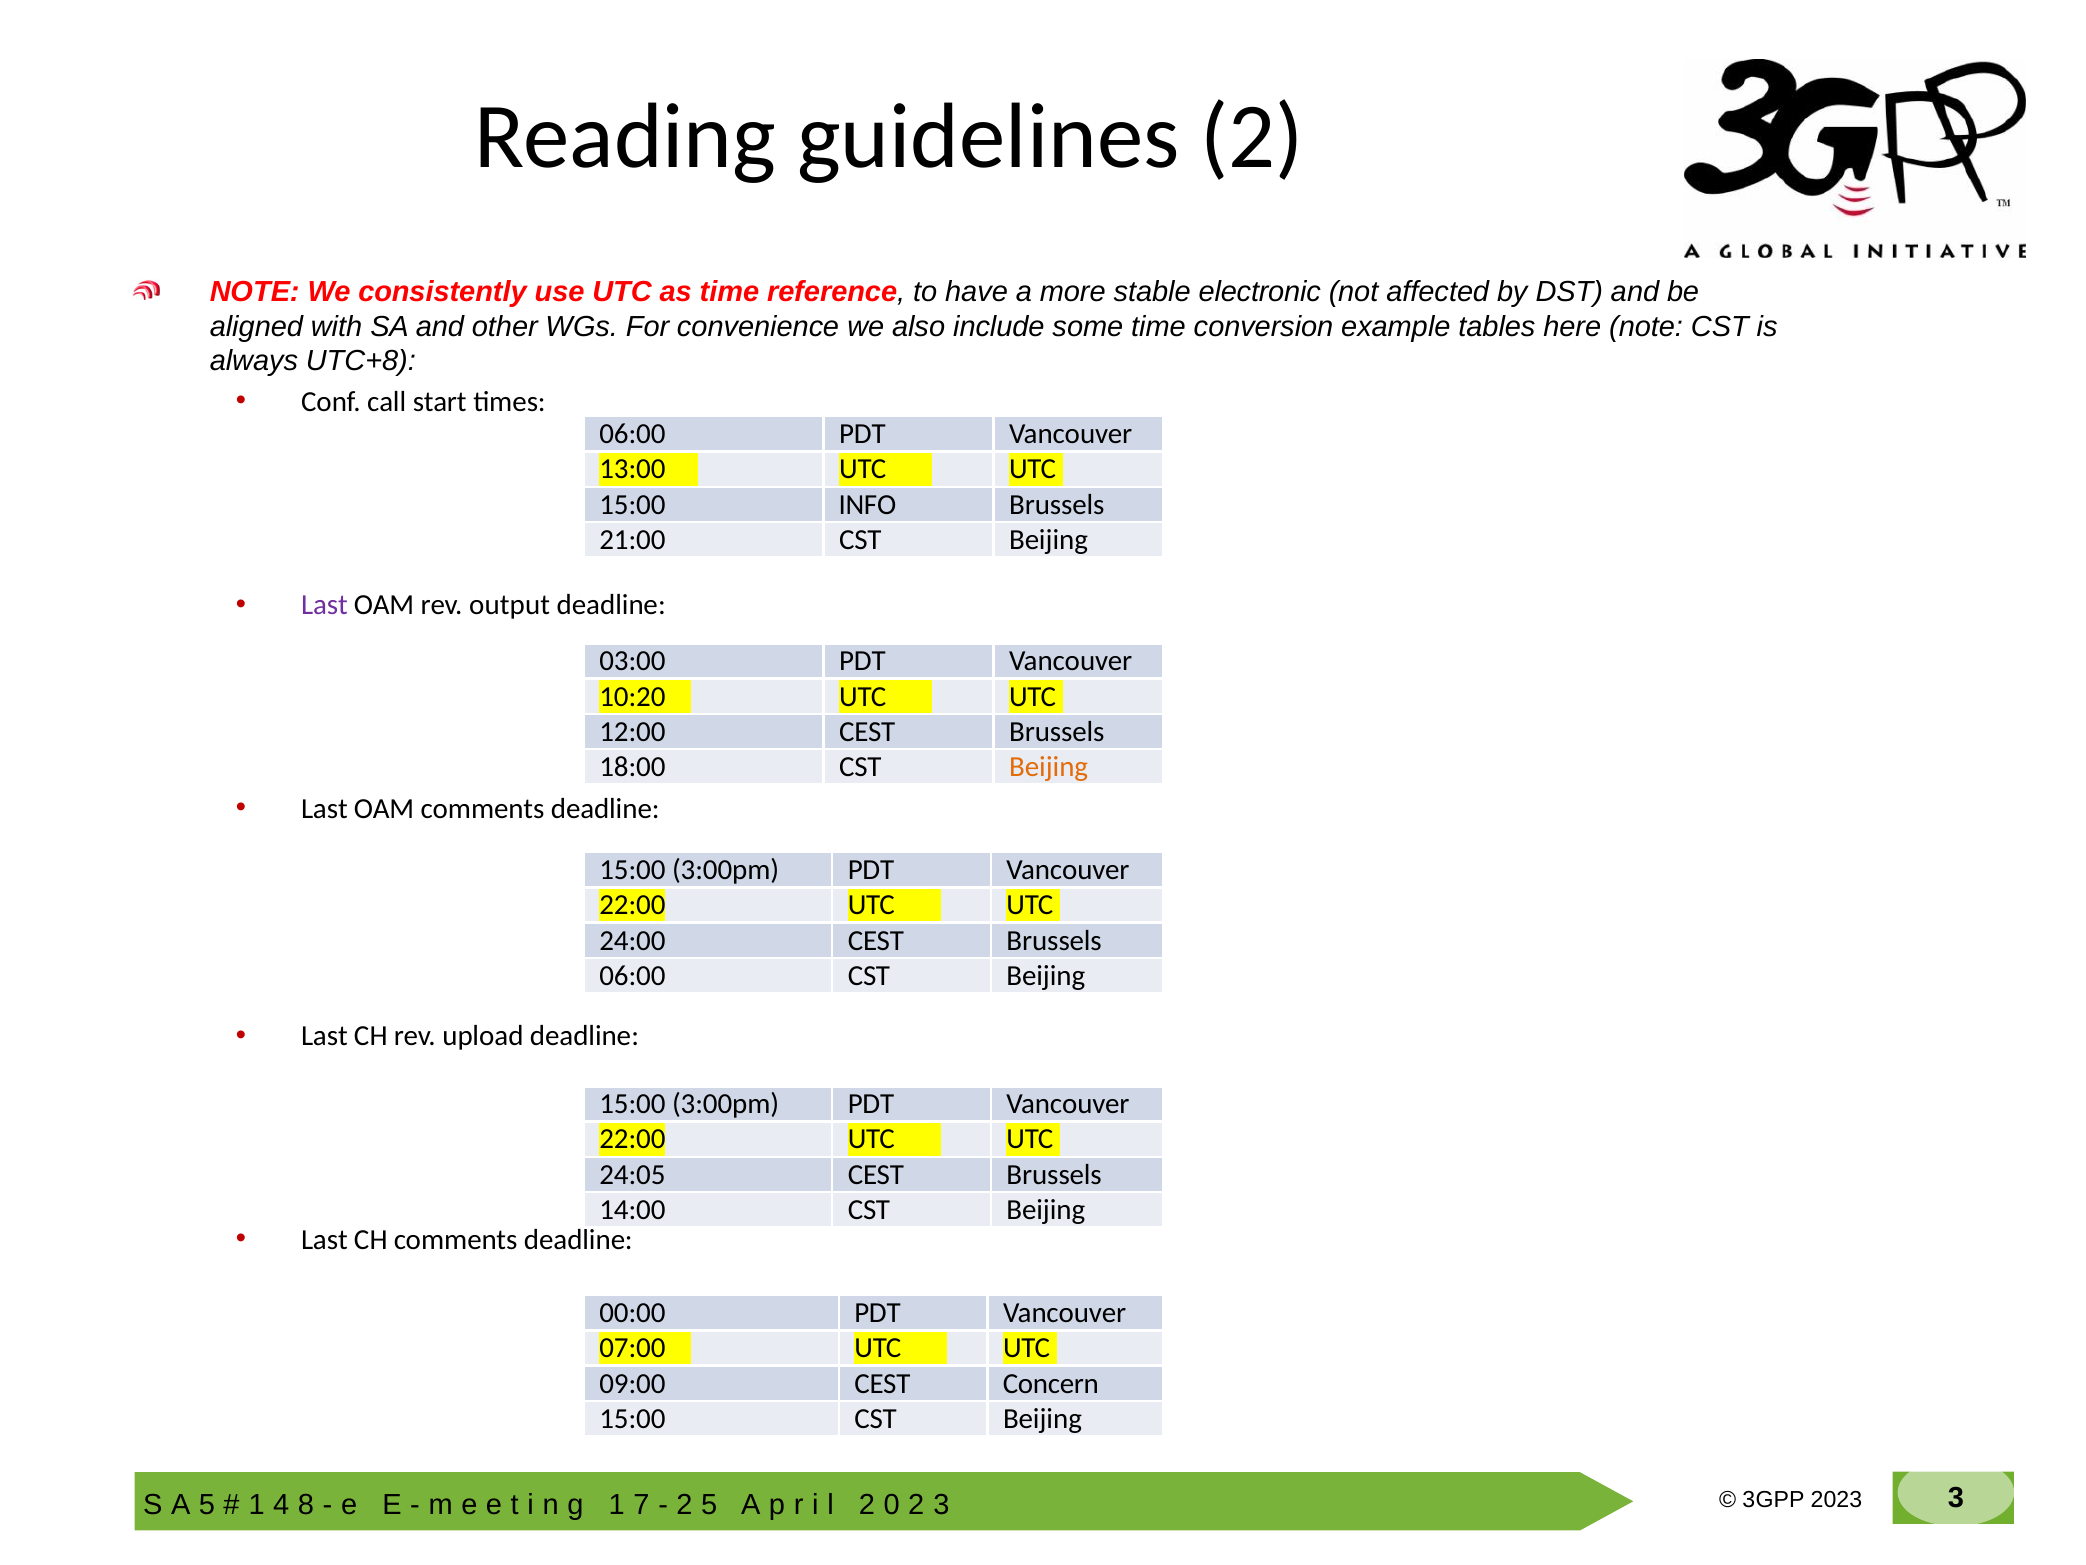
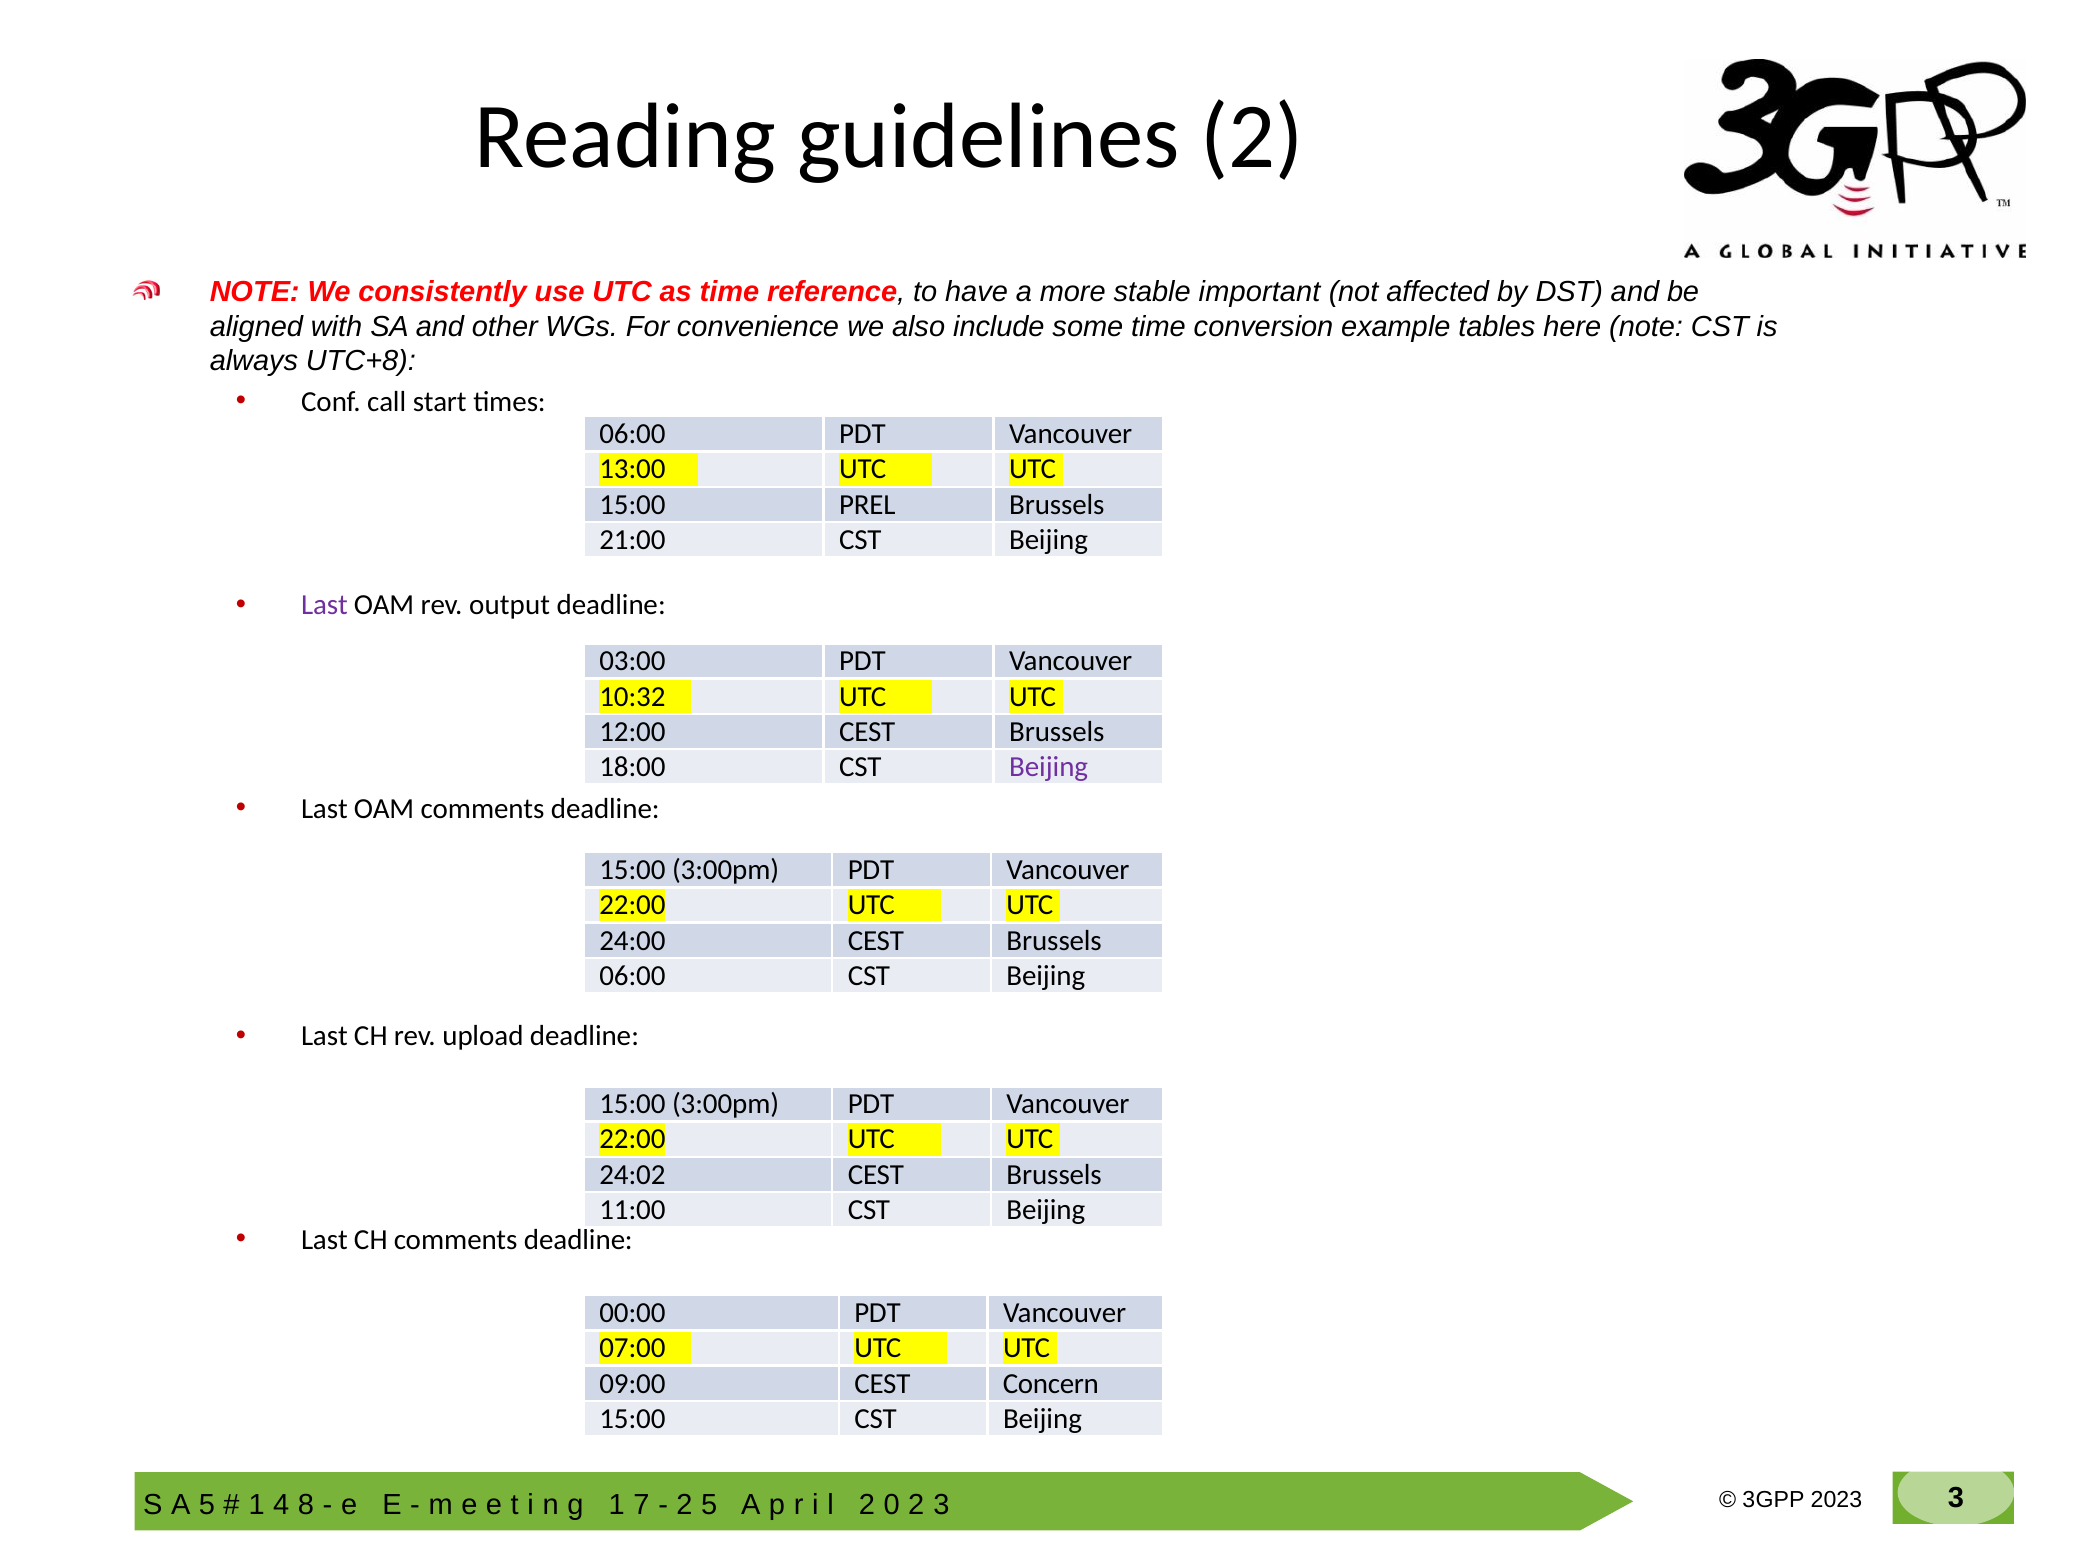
electronic: electronic -> important
INFO: INFO -> PREL
10:20: 10:20 -> 10:32
Beijing at (1049, 767) colour: orange -> purple
24:05: 24:05 -> 24:02
14:00: 14:00 -> 11:00
